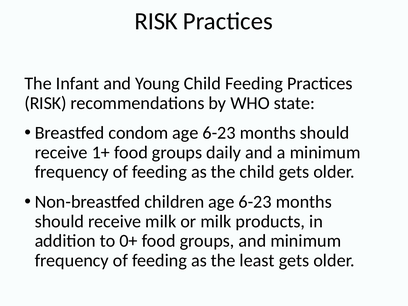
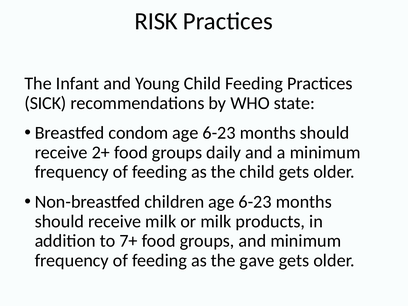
RISK at (45, 103): RISK -> SICK
1+: 1+ -> 2+
0+: 0+ -> 7+
least: least -> gave
